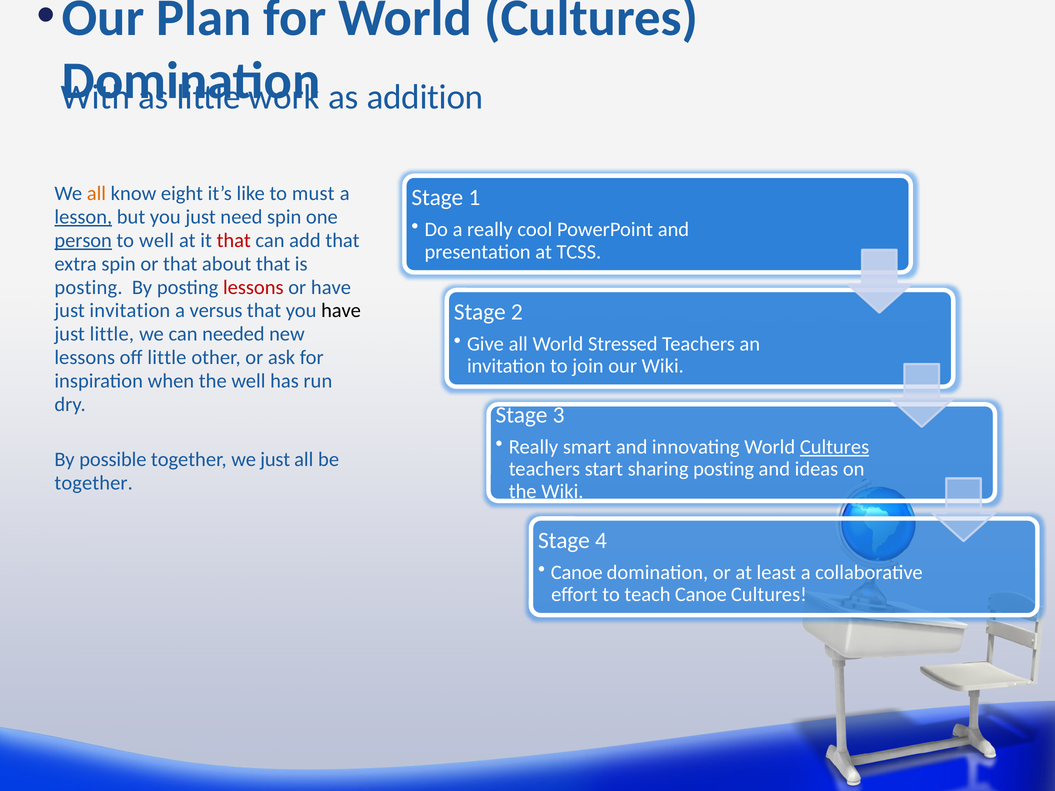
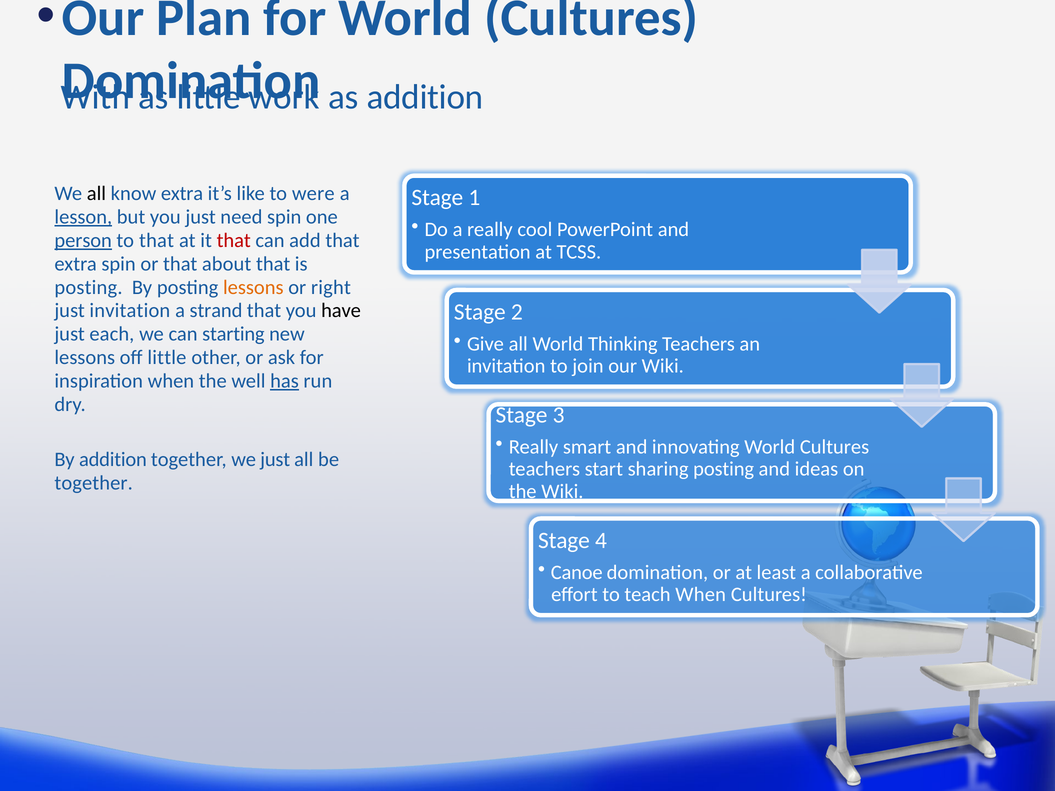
all at (96, 194) colour: orange -> black
know eight: eight -> extra
must: must -> were
to well: well -> that
lessons at (253, 287) colour: red -> orange
or have: have -> right
versus: versus -> strand
just little: little -> each
needed: needed -> starting
Stressed: Stressed -> Thinking
has underline: none -> present
Cultures at (835, 447) underline: present -> none
By possible: possible -> addition
Canoe at (701, 595): Canoe -> When
